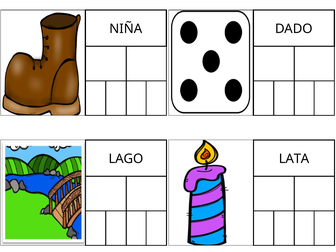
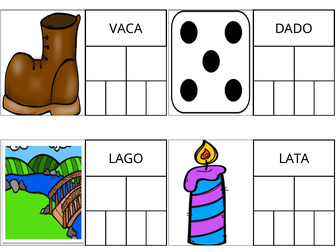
NIÑA: NIÑA -> VACA
